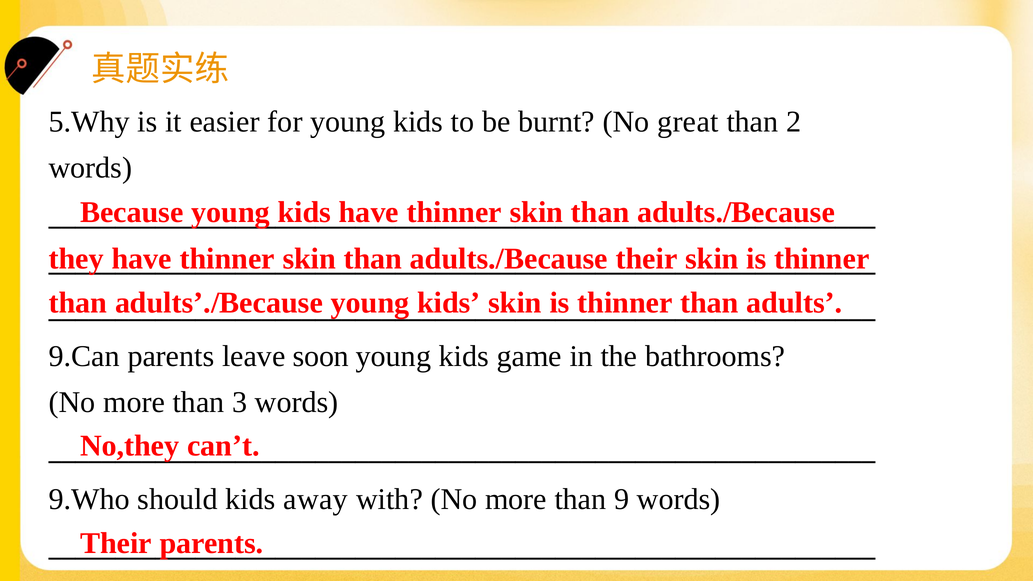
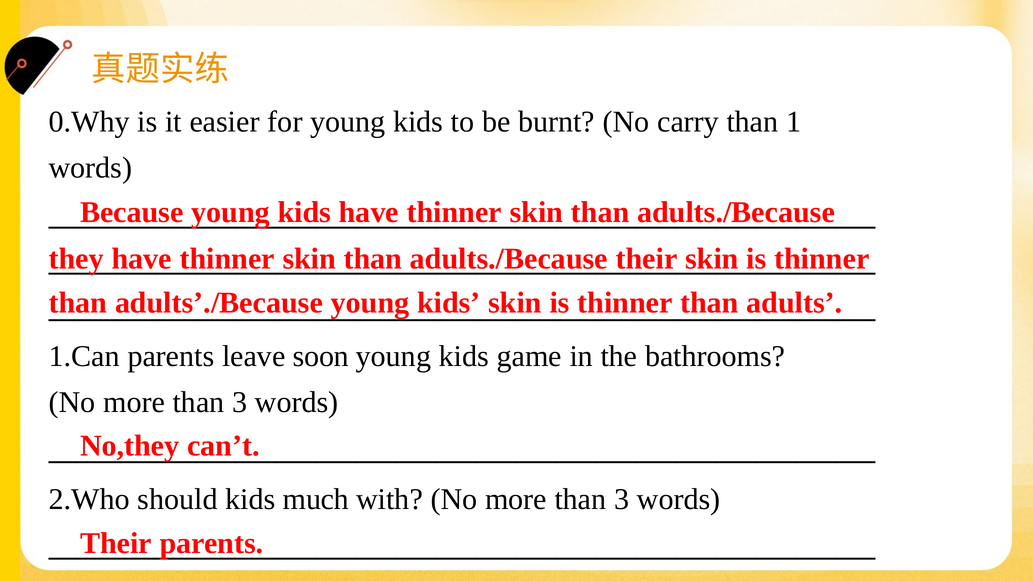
5.Why: 5.Why -> 0.Why
great: great -> carry
2: 2 -> 1
9.Can: 9.Can -> 1.Can
9.Who: 9.Who -> 2.Who
away: away -> much
9 at (622, 499): 9 -> 3
